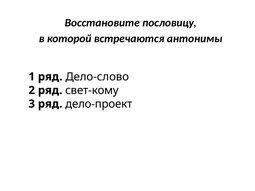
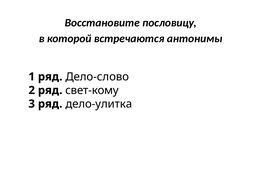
дело-проект: дело-проект -> дело-улитка
